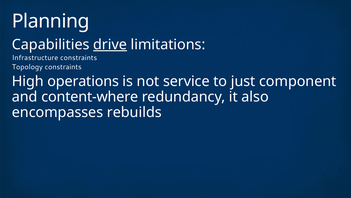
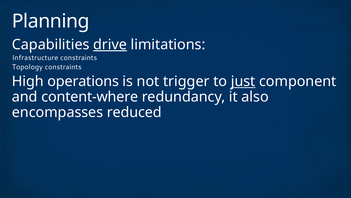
service: service -> trigger
just underline: none -> present
rebuilds: rebuilds -> reduced
